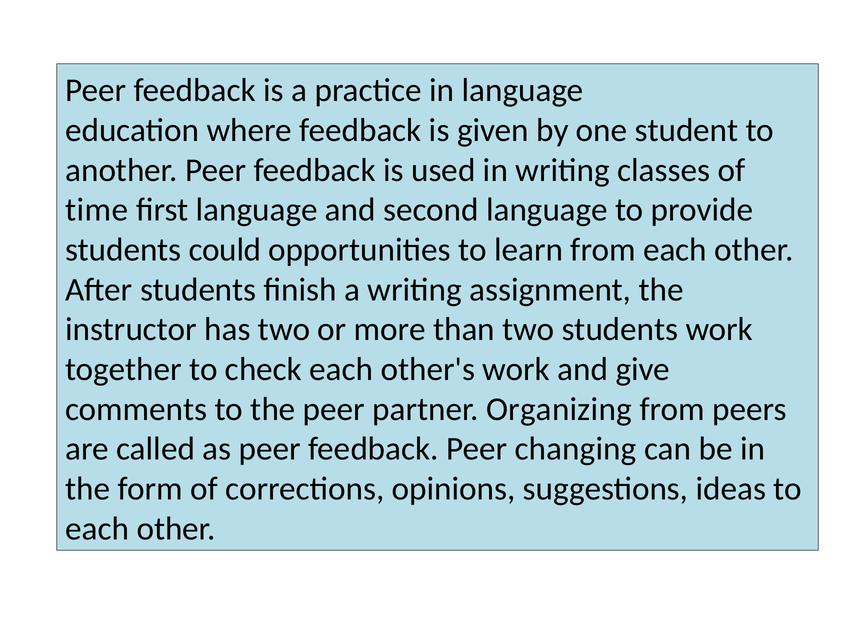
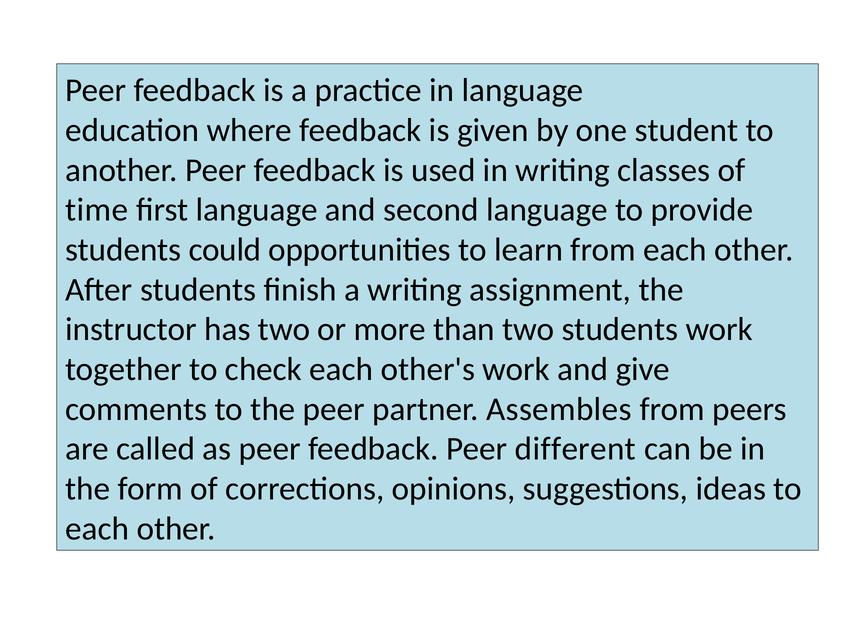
Organizing: Organizing -> Assembles
changing: changing -> different
